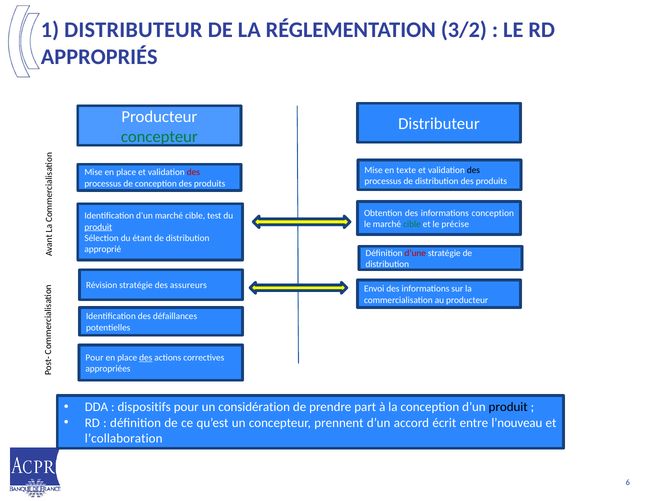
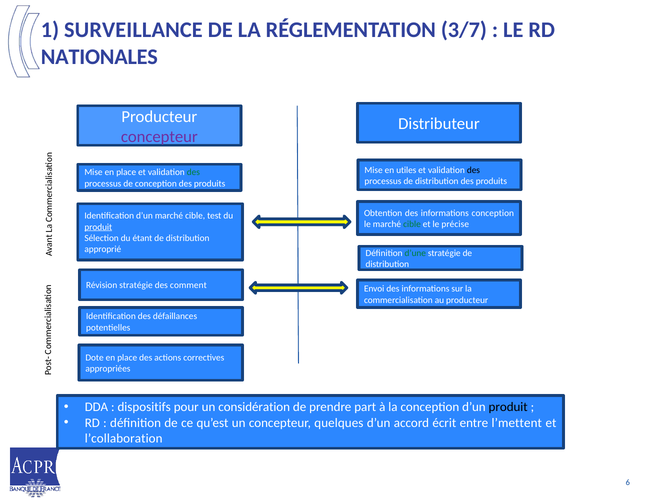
1 DISTRIBUTEUR: DISTRIBUTEUR -> SURVEILLANCE
3/2: 3/2 -> 3/7
APPROPRIÉS: APPROPRIÉS -> NATIONALES
concepteur at (159, 137) colour: green -> purple
texte: texte -> utiles
des at (193, 172) colour: red -> green
d’une colour: red -> green
assureurs: assureurs -> comment
Pour at (94, 358): Pour -> Dote
des at (146, 358) underline: present -> none
prennent: prennent -> quelques
l’nouveau: l’nouveau -> l’mettent
